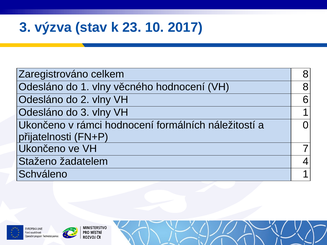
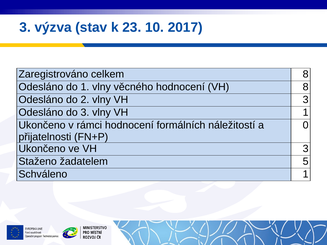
vlny VH 6: 6 -> 3
ve VH 7: 7 -> 3
4: 4 -> 5
